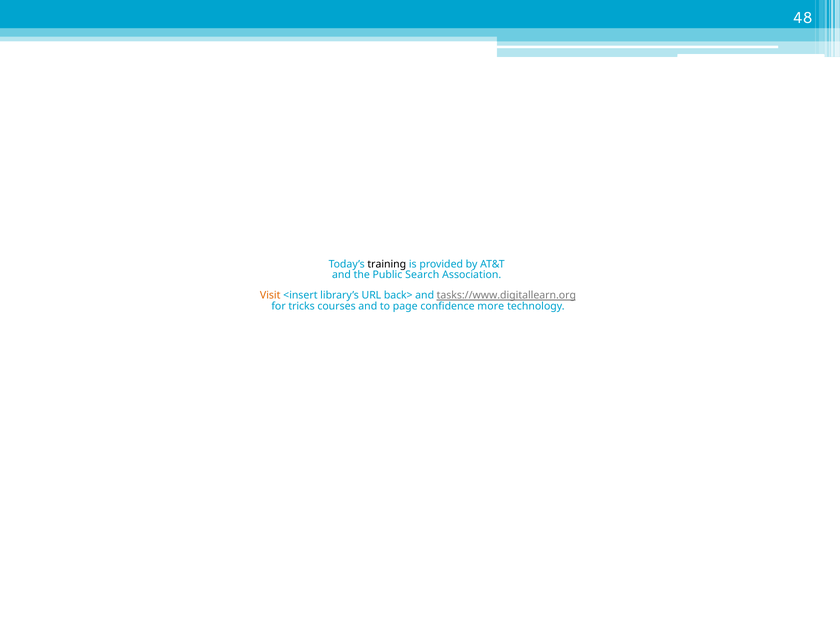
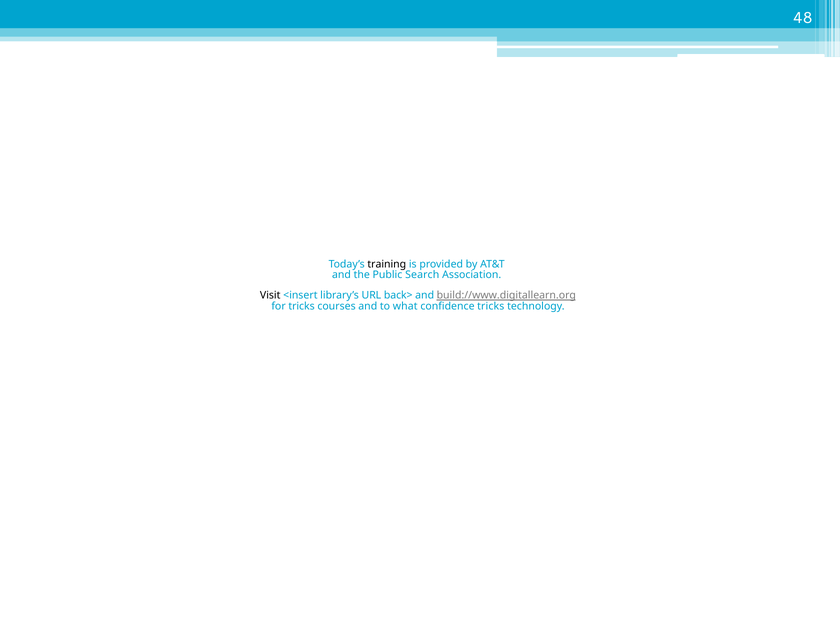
Visit colour: orange -> black
tasks://www.digitallearn.org: tasks://www.digitallearn.org -> build://www.digitallearn.org
page: page -> what
confidence more: more -> tricks
